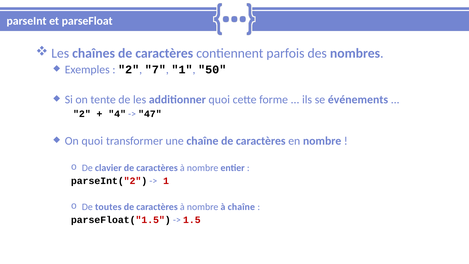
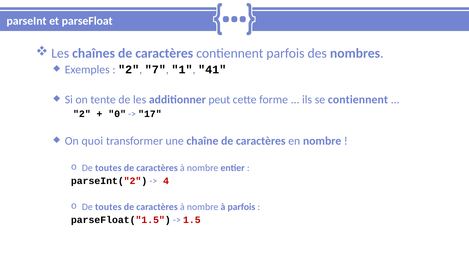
50: 50 -> 41
additionner quoi: quoi -> peut
se événements: événements -> contiennent
4: 4 -> 0
47: 47 -> 17
clavier at (108, 168): clavier -> toutes
1 at (166, 181): 1 -> 4
à chaîne: chaîne -> parfois
